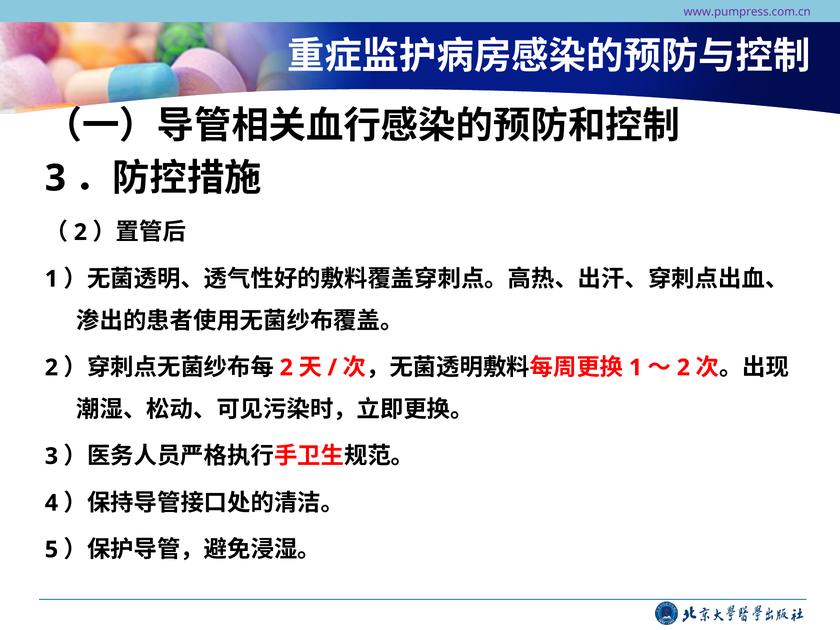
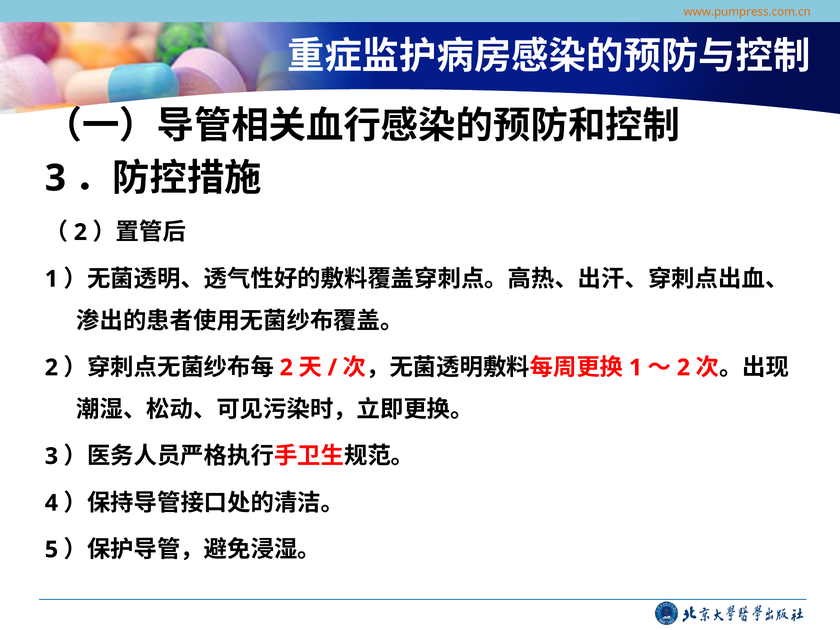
www.pumpress.com.cn colour: purple -> orange
